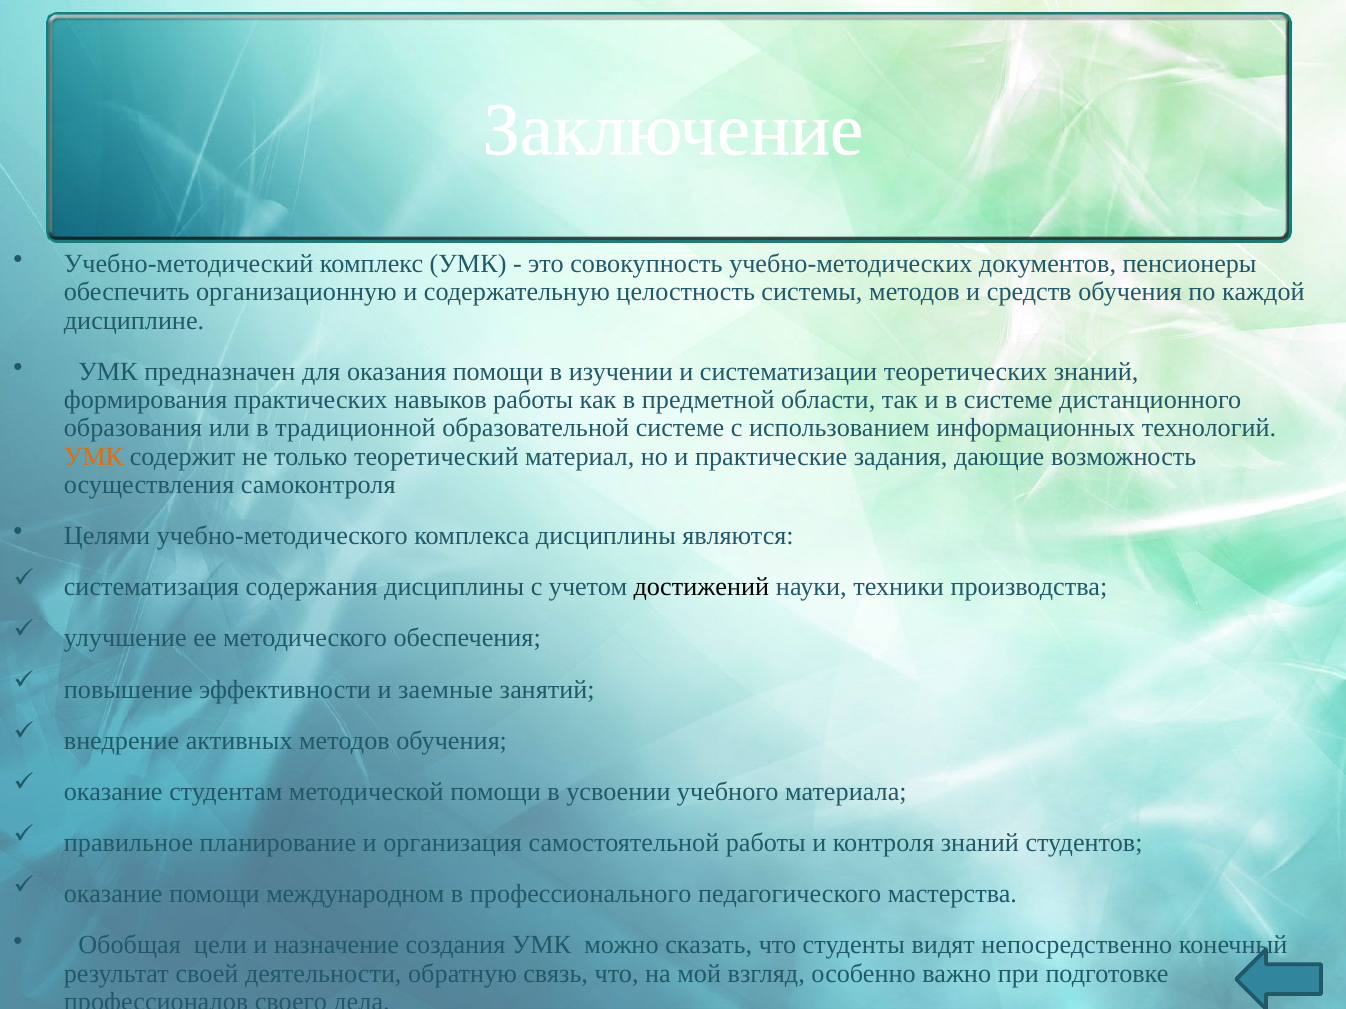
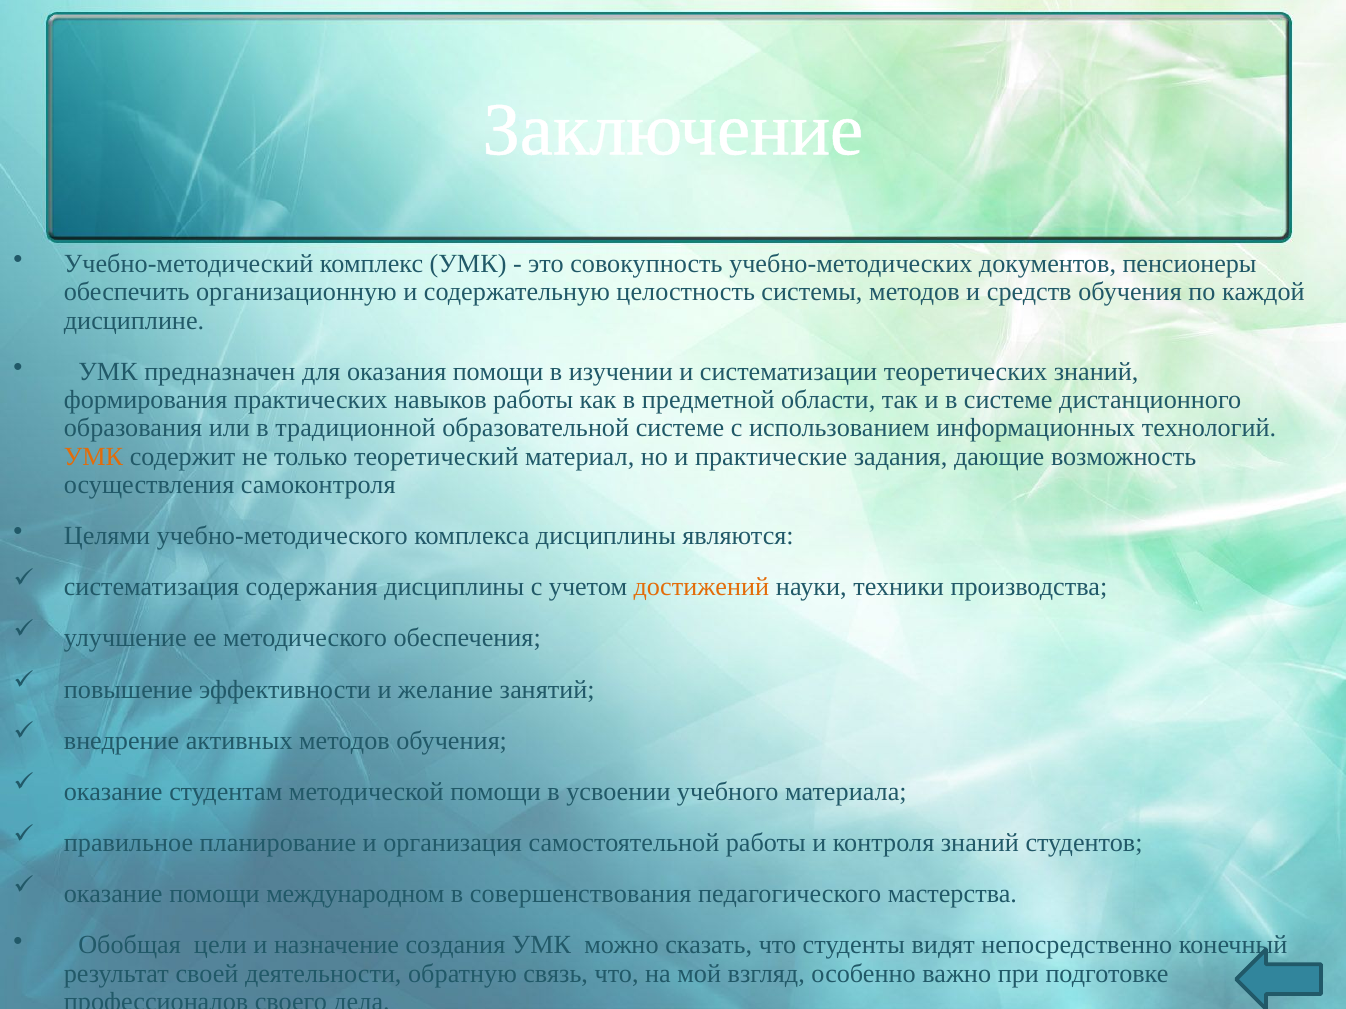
достижений colour: black -> orange
заемные: заемные -> желание
профессионального: профессионального -> совершенствования
